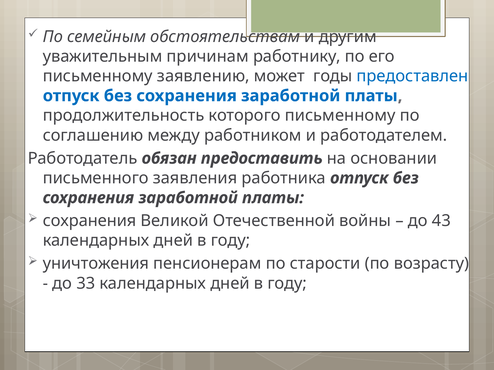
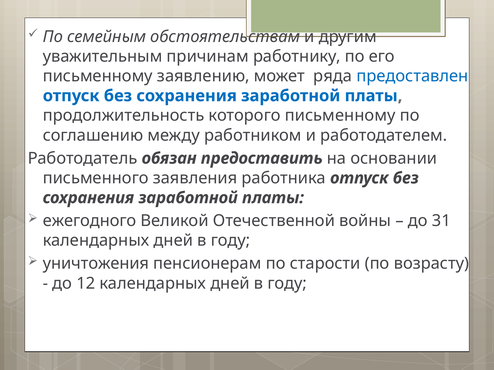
годы: годы -> ряда
сохранения at (90, 221): сохранения -> ежегодного
43: 43 -> 31
33: 33 -> 12
